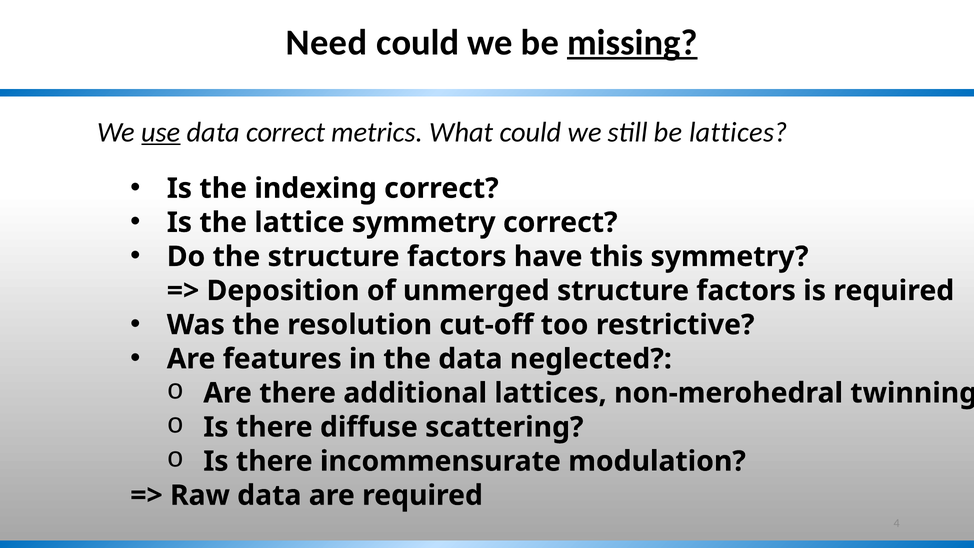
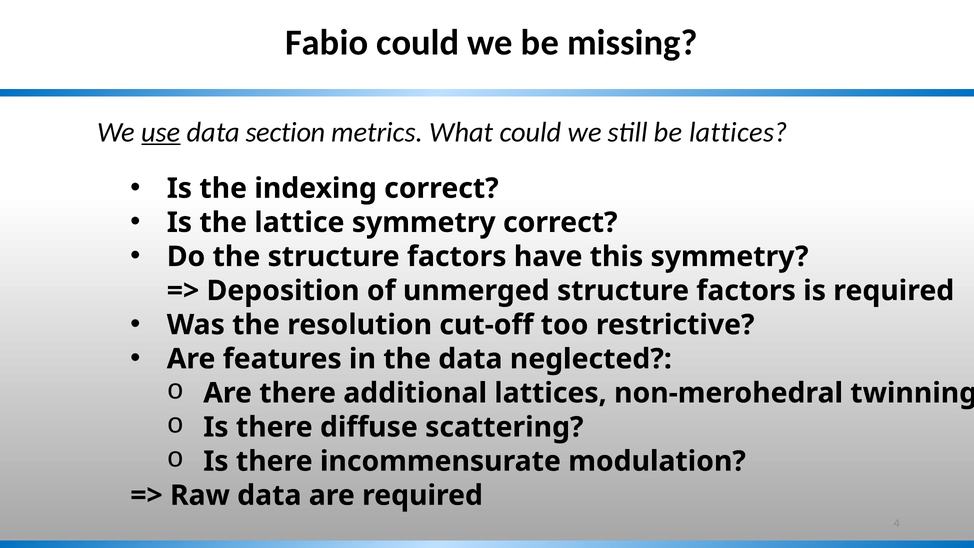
Need: Need -> Fabio
missing underline: present -> none
data correct: correct -> section
